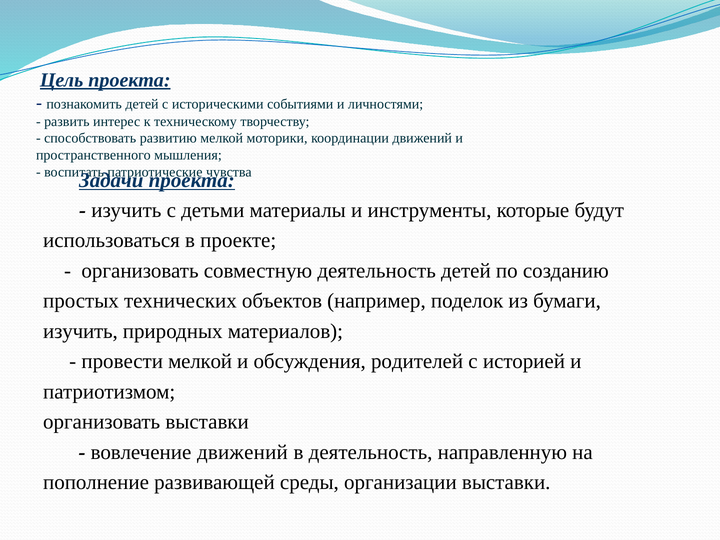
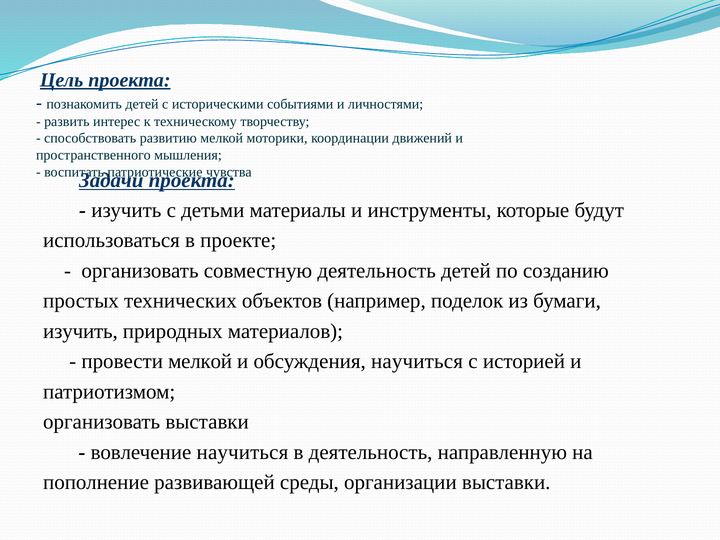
обсуждения родителей: родителей -> научиться
вовлечение движений: движений -> научиться
